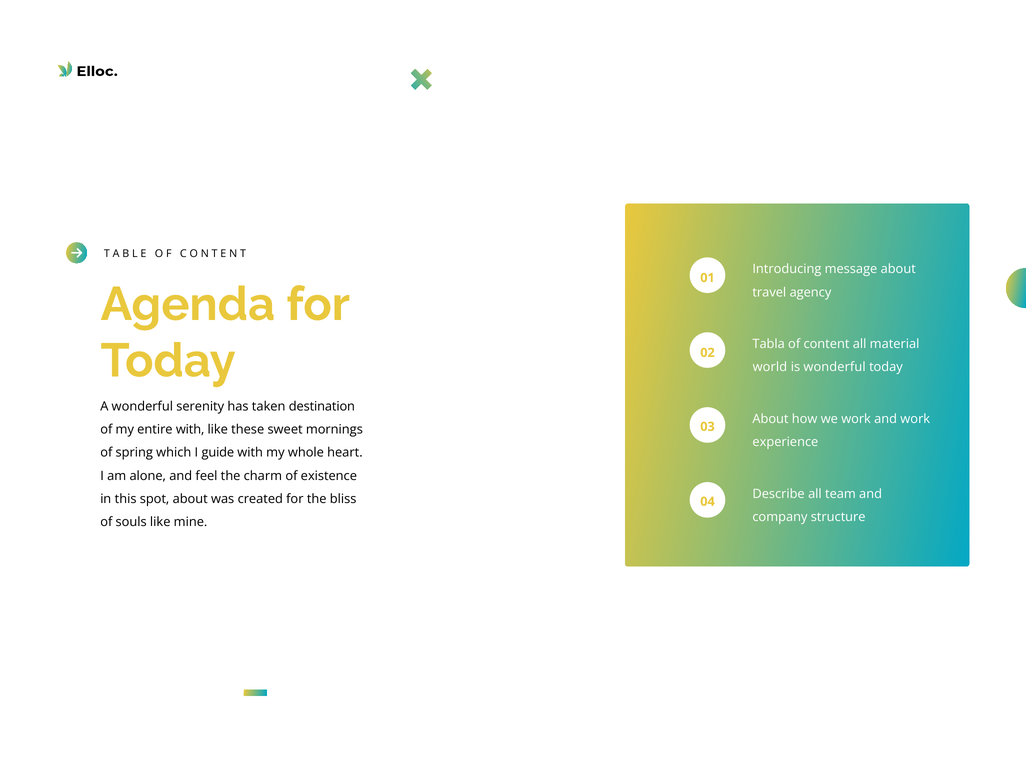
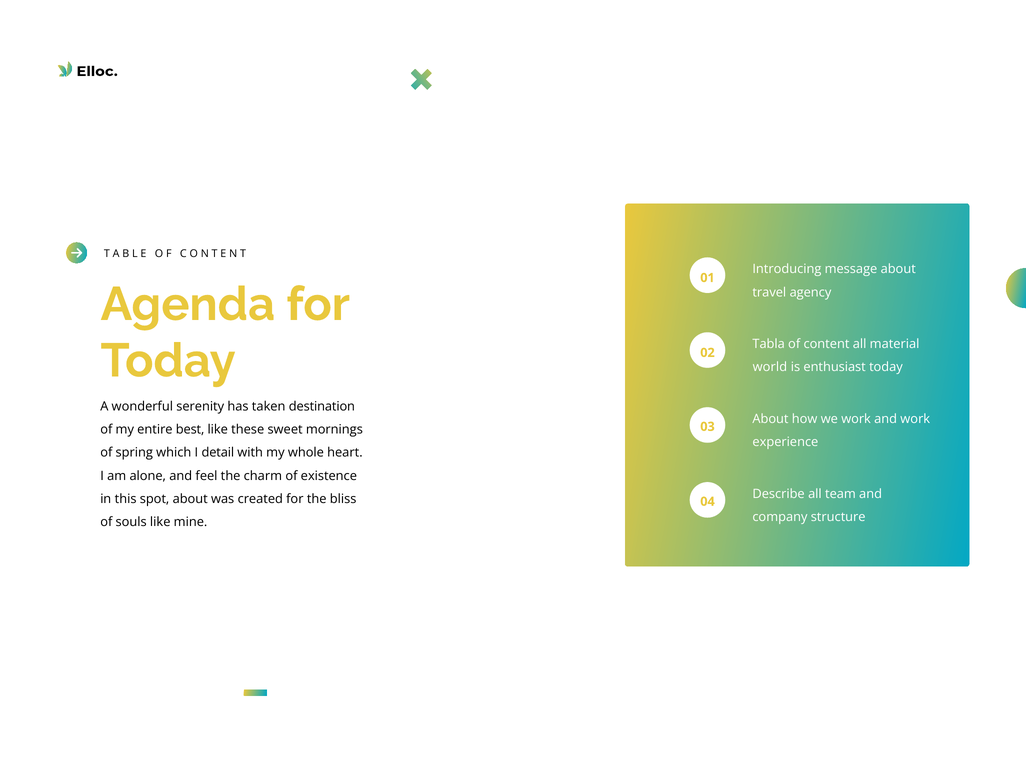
is wonderful: wonderful -> enthusiast
entire with: with -> best
guide: guide -> detail
